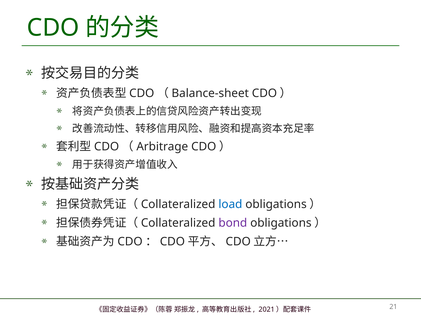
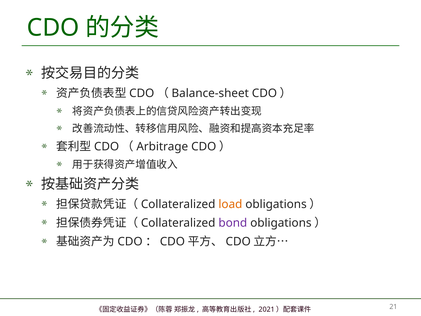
load colour: blue -> orange
